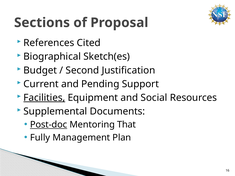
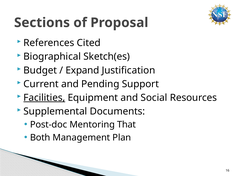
Second: Second -> Expand
Post-doc underline: present -> none
Fully: Fully -> Both
